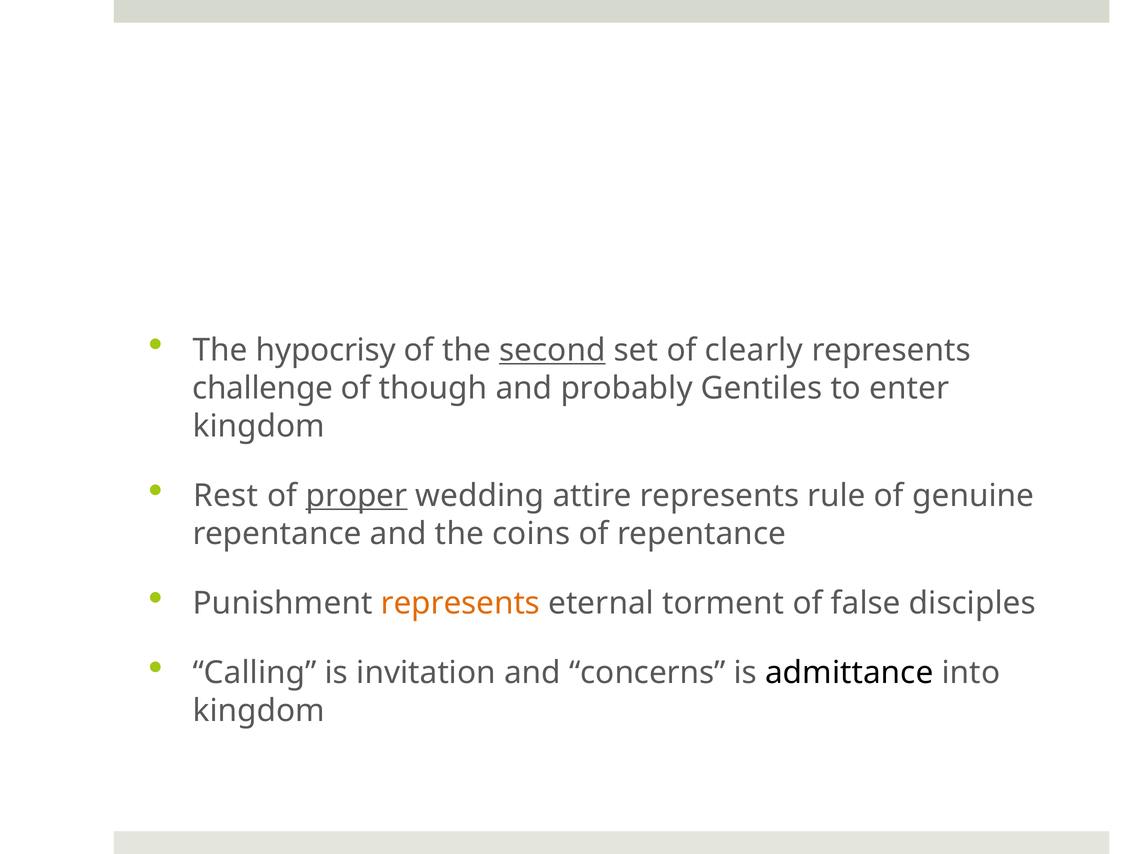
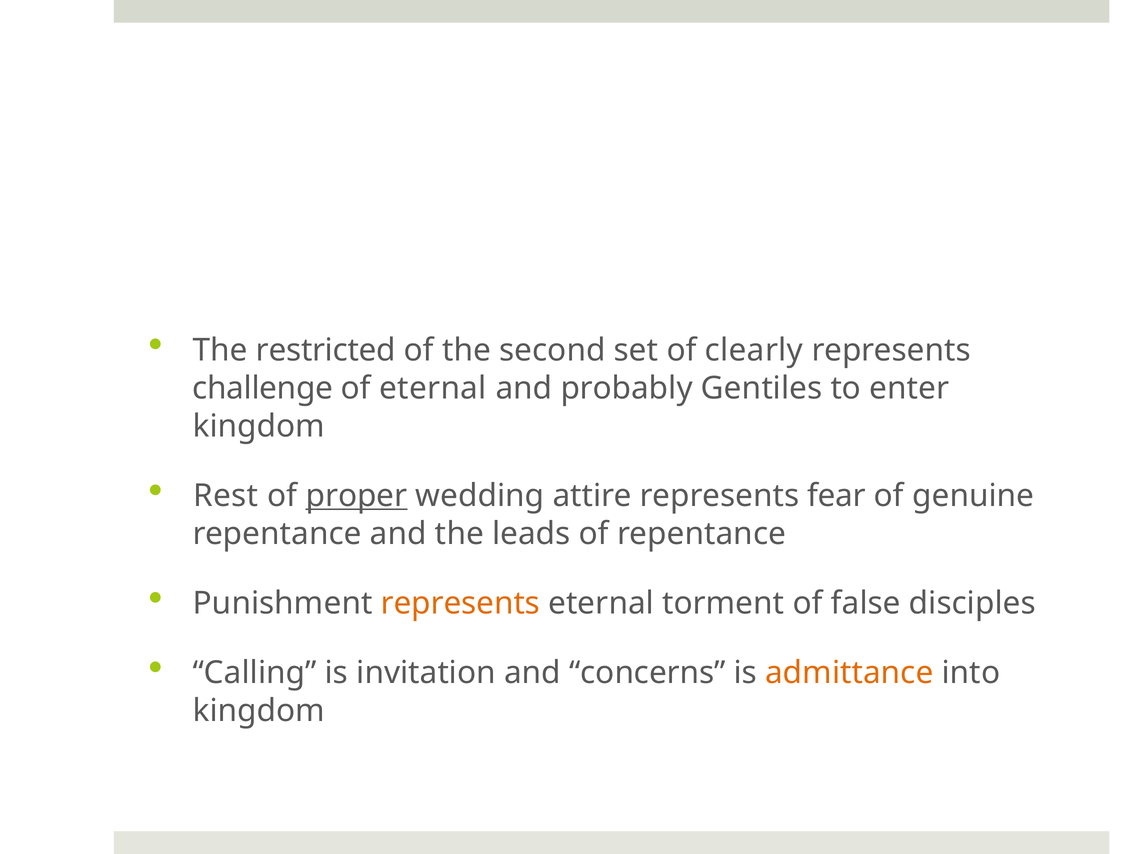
hypocrisy: hypocrisy -> restricted
second underline: present -> none
of though: though -> eternal
rule: rule -> fear
coins: coins -> leads
admittance colour: black -> orange
